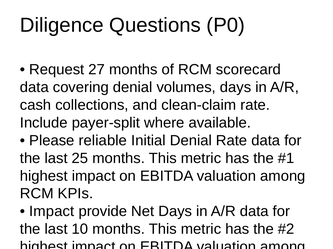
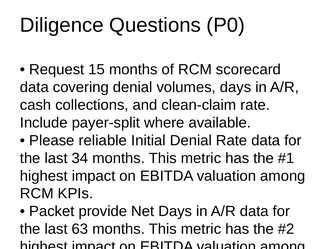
27: 27 -> 15
25: 25 -> 34
Impact at (52, 212): Impact -> Packet
10: 10 -> 63
